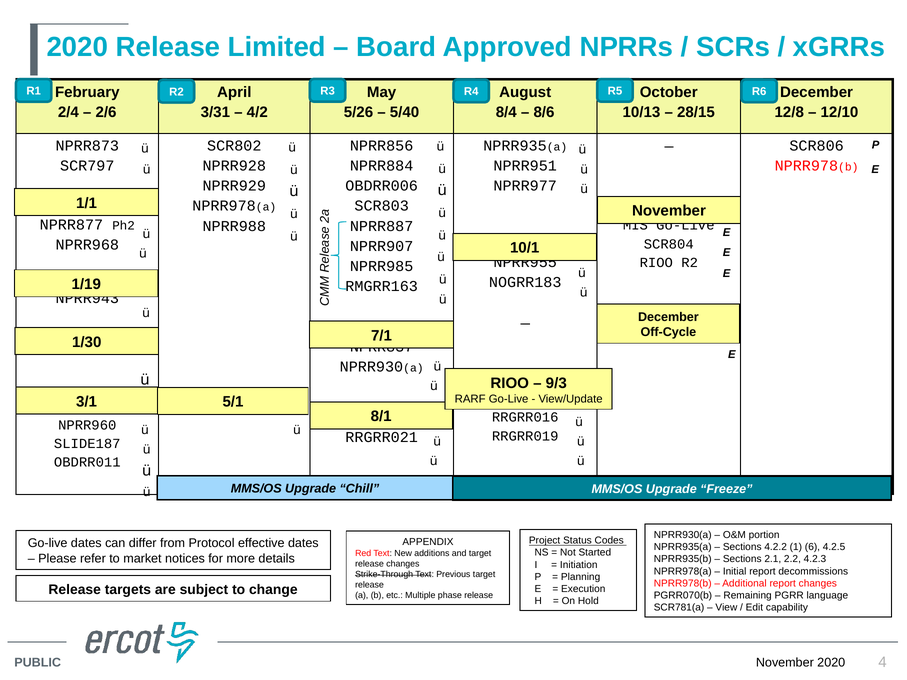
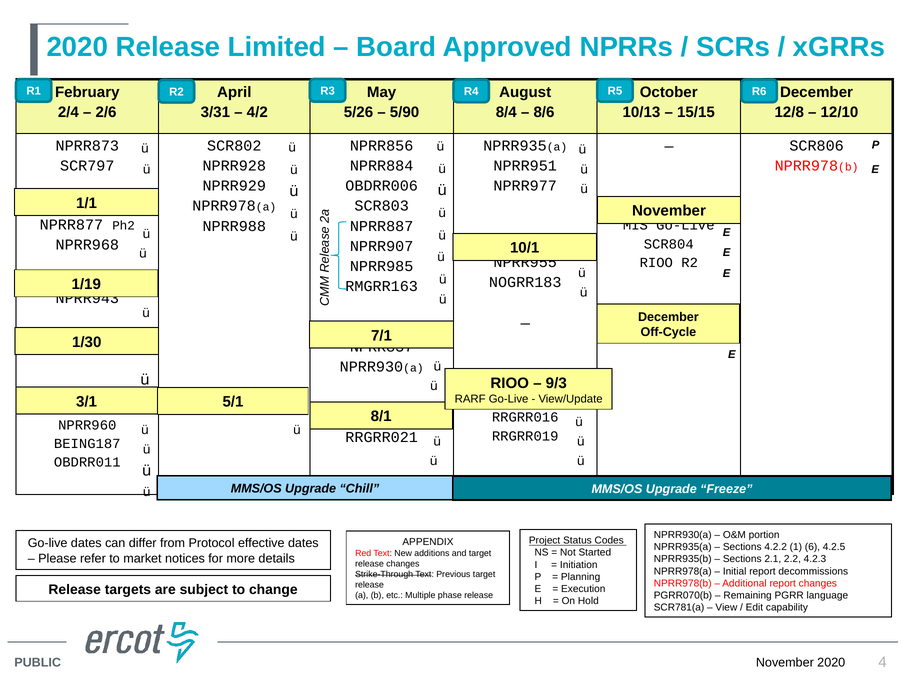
5/40: 5/40 -> 5/90
28/15: 28/15 -> 15/15
SLIDE187: SLIDE187 -> BEING187
